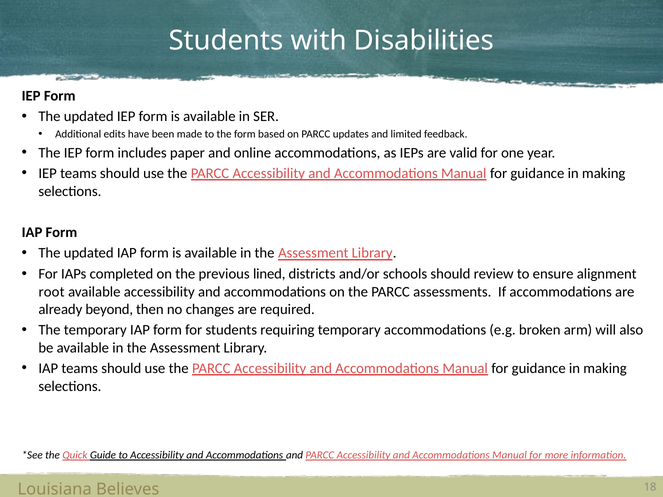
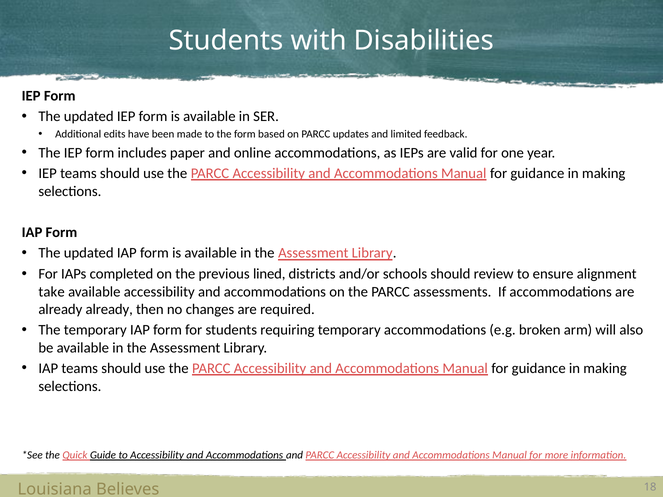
root: root -> take
already beyond: beyond -> already
